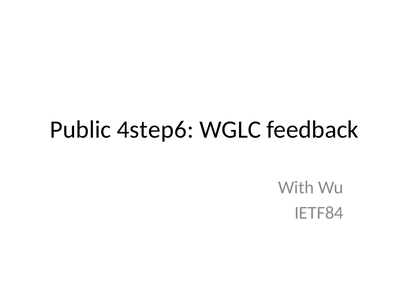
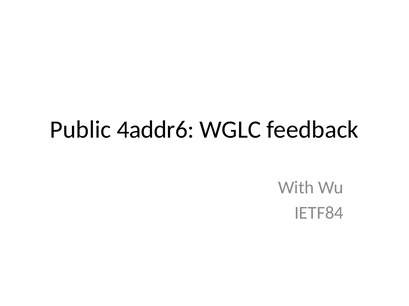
4step6: 4step6 -> 4addr6
